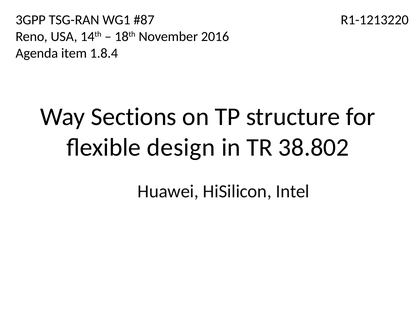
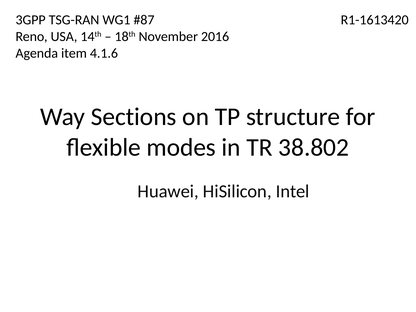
R1-1213220: R1-1213220 -> R1-1613420
1.8.4: 1.8.4 -> 4.1.6
design: design -> modes
